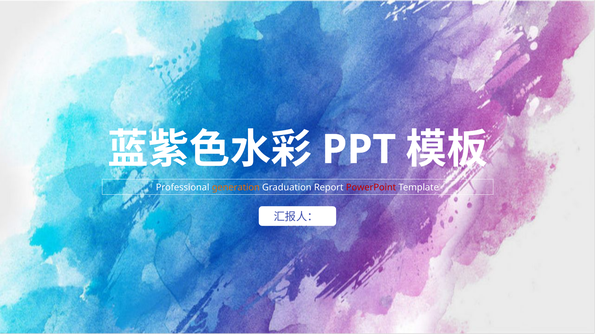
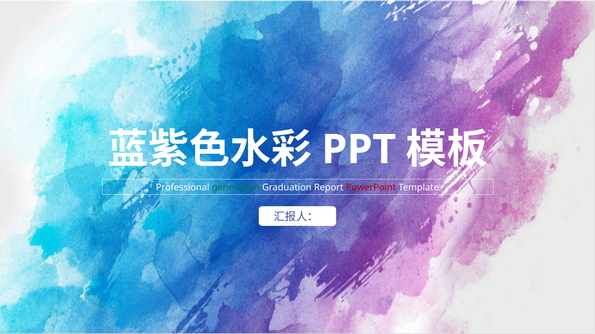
generation colour: orange -> green
